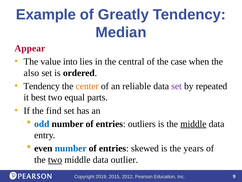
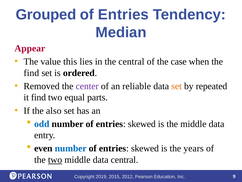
Example: Example -> Grouped
Greatly at (123, 15): Greatly -> Entries
into: into -> this
also at (31, 73): also -> find
Tendency at (42, 86): Tendency -> Removed
center colour: orange -> purple
set at (177, 86) colour: purple -> orange
it best: best -> find
find: find -> also
outliers at (142, 124): outliers -> skewed
middle at (193, 124) underline: present -> none
data outlier: outlier -> central
